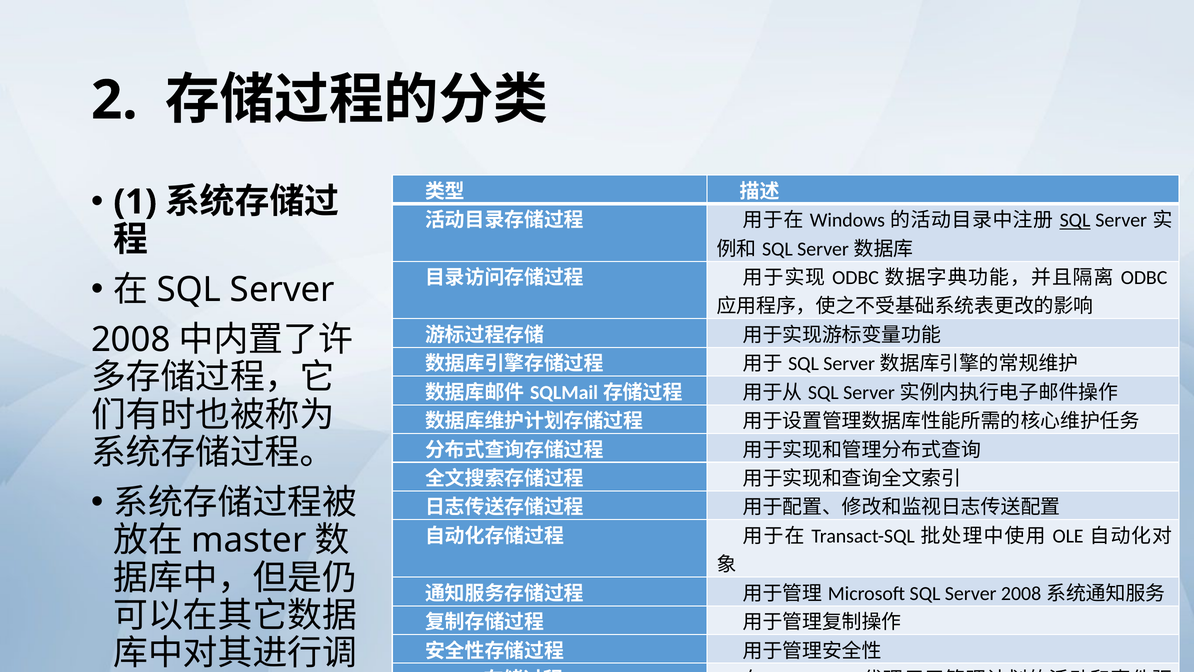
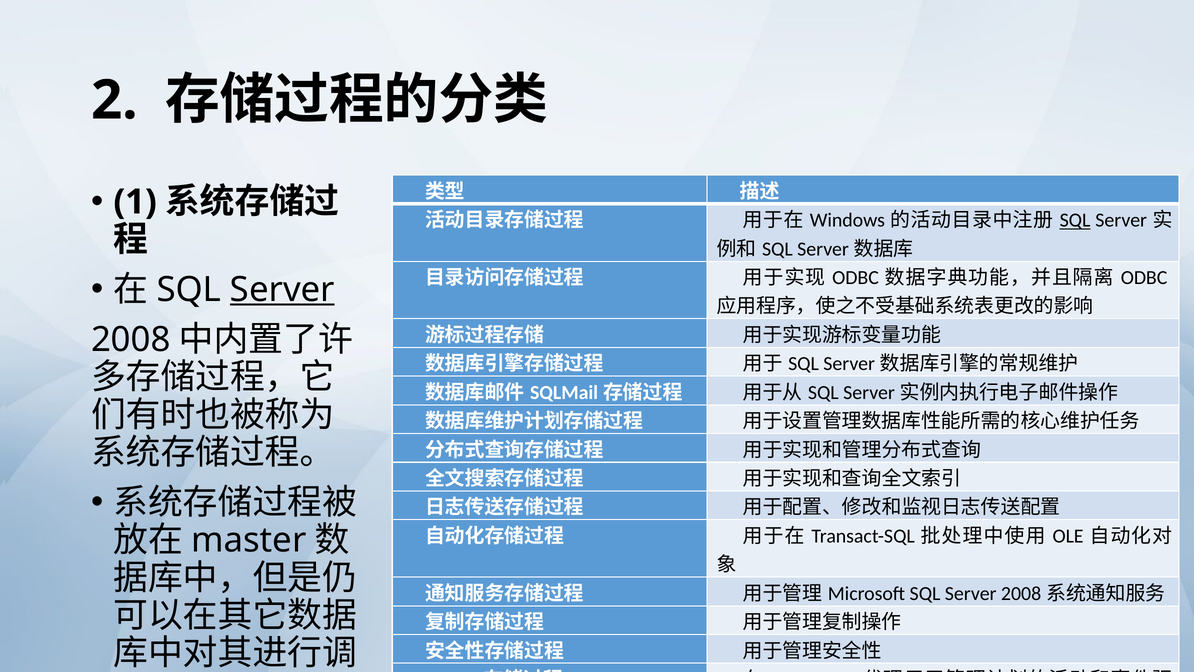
Server at (282, 290) underline: none -> present
